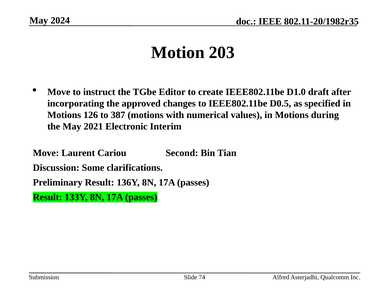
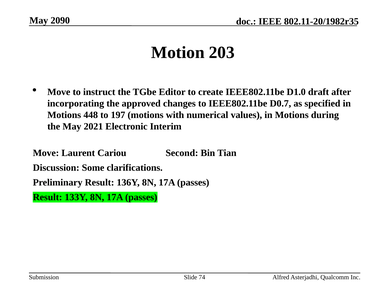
2024: 2024 -> 2090
D0.5: D0.5 -> D0.7
126: 126 -> 448
387: 387 -> 197
